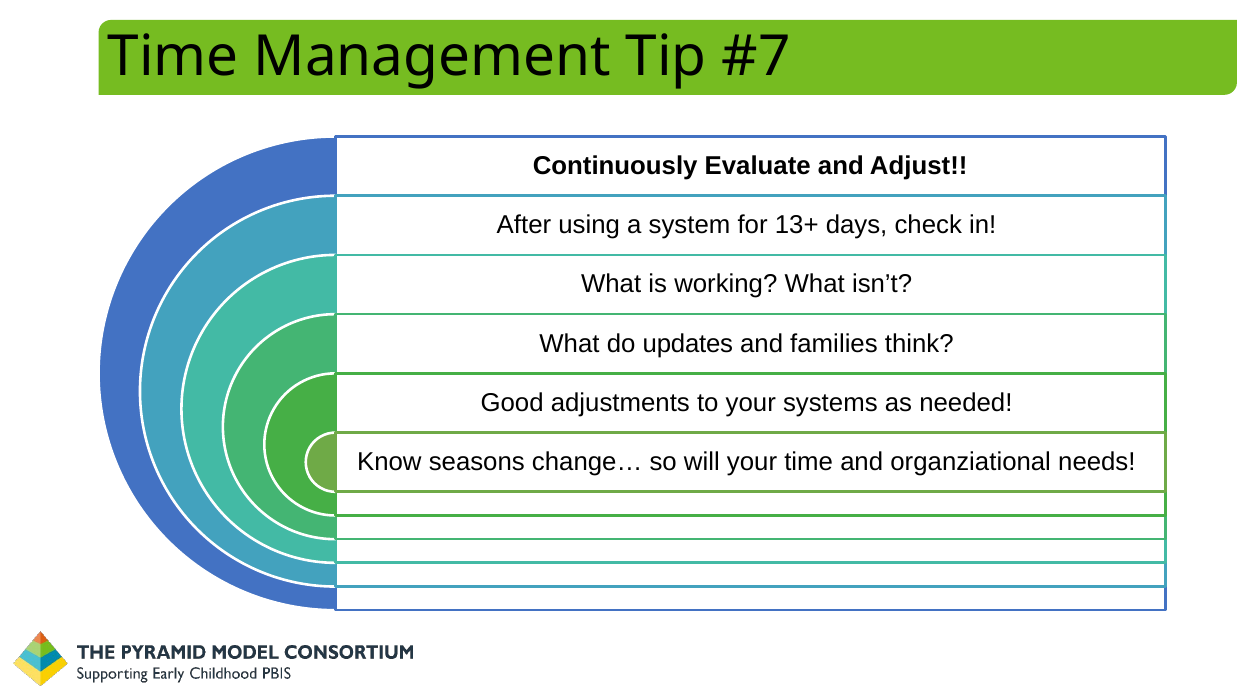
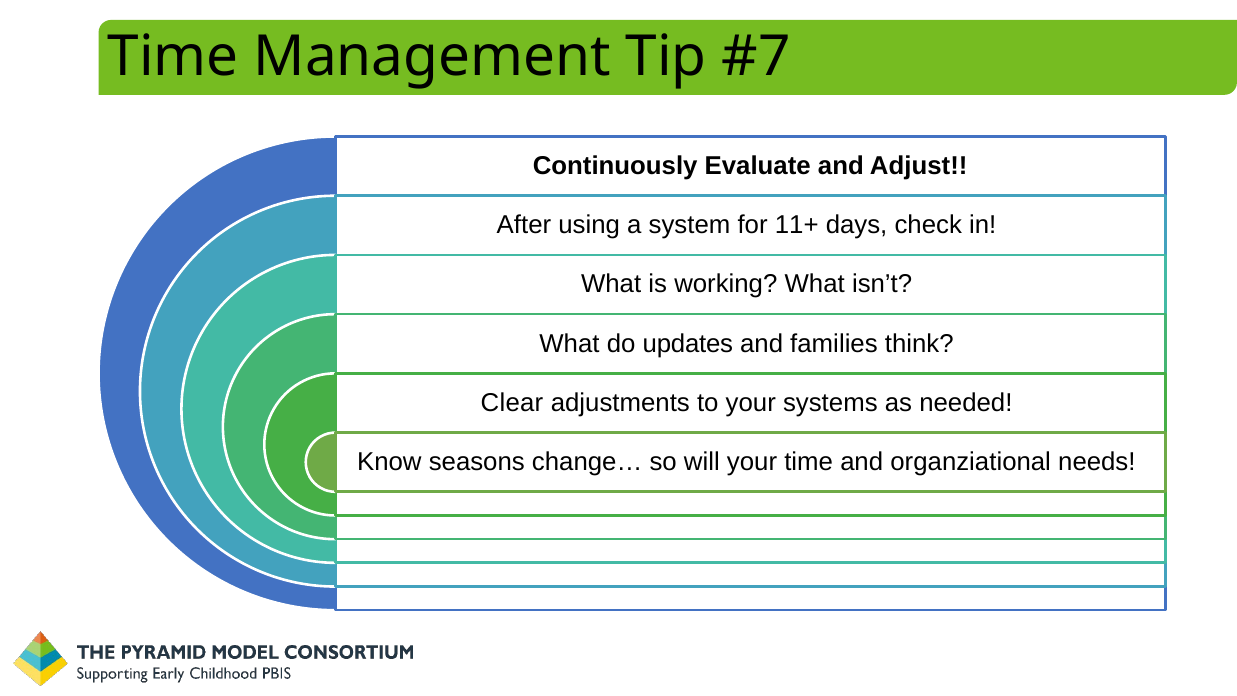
13+: 13+ -> 11+
Good: Good -> Clear
